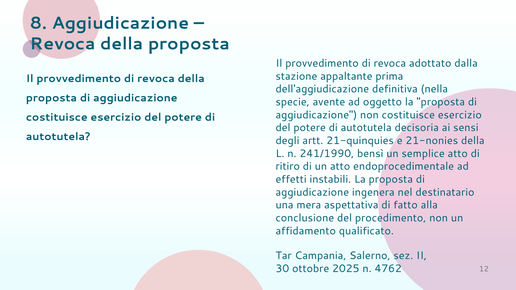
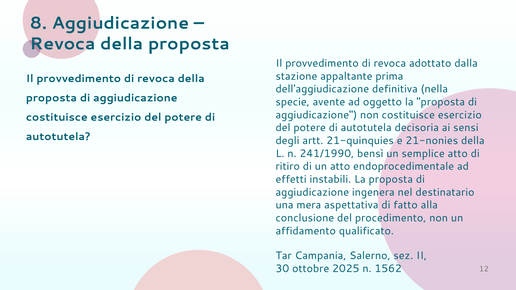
4762: 4762 -> 1562
